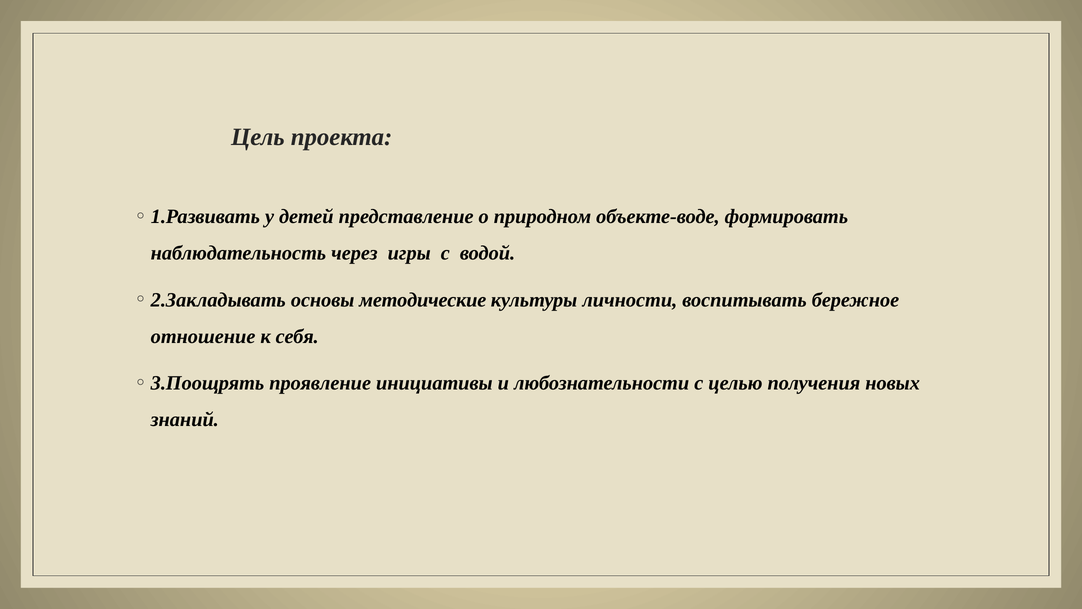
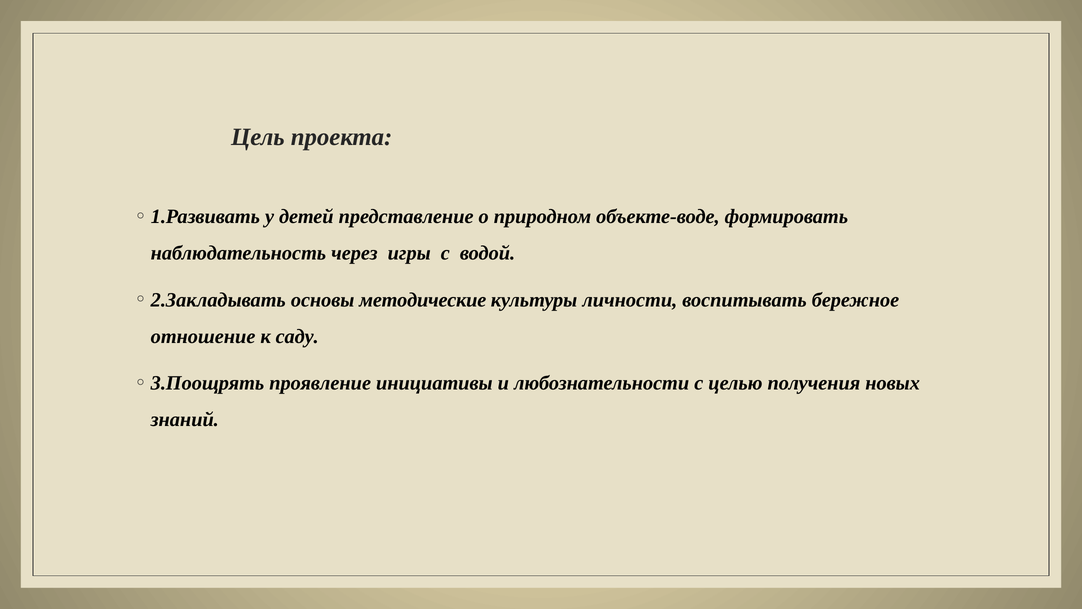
себя: себя -> саду
